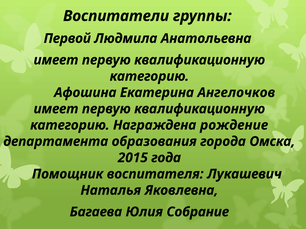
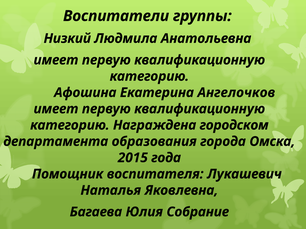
Первой: Первой -> Низкий
рождение: рождение -> городском
